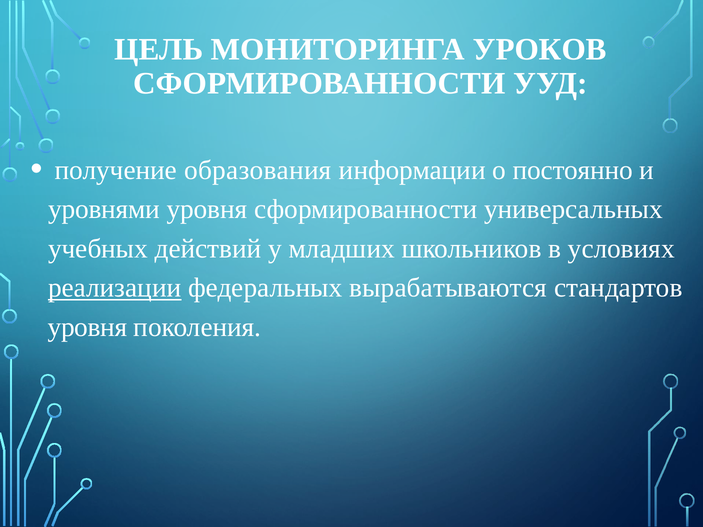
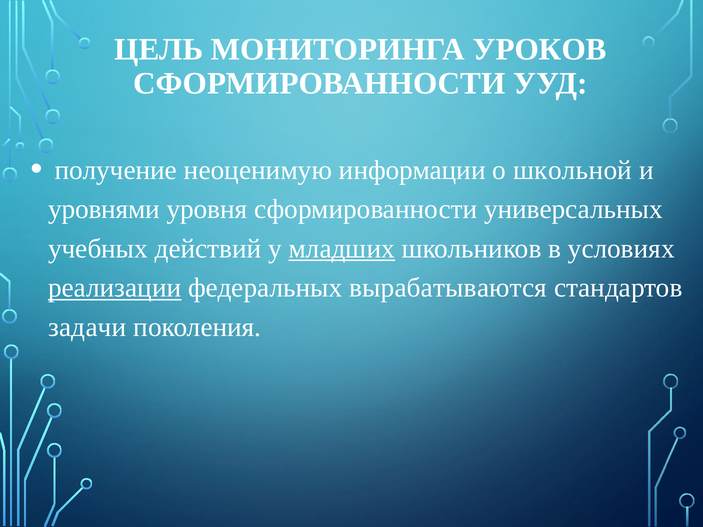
образования: образования -> неоценимую
постоянно: постоянно -> школьной
младших underline: none -> present
уровня at (88, 327): уровня -> задачи
